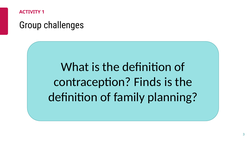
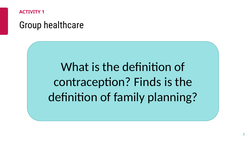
challenges: challenges -> healthcare
